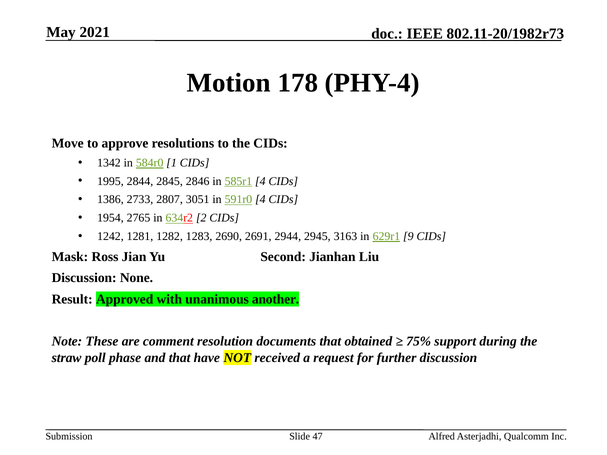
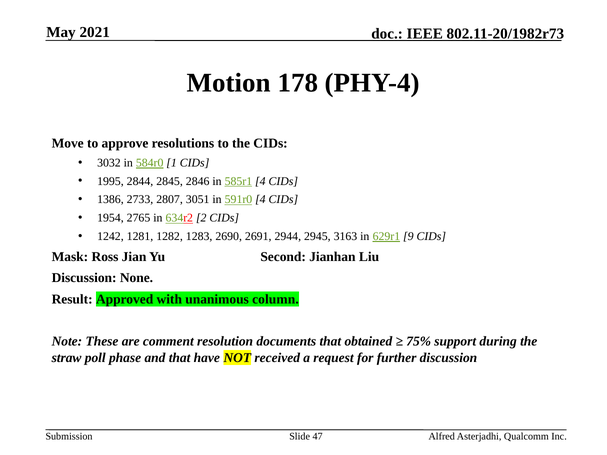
1342: 1342 -> 3032
another: another -> column
